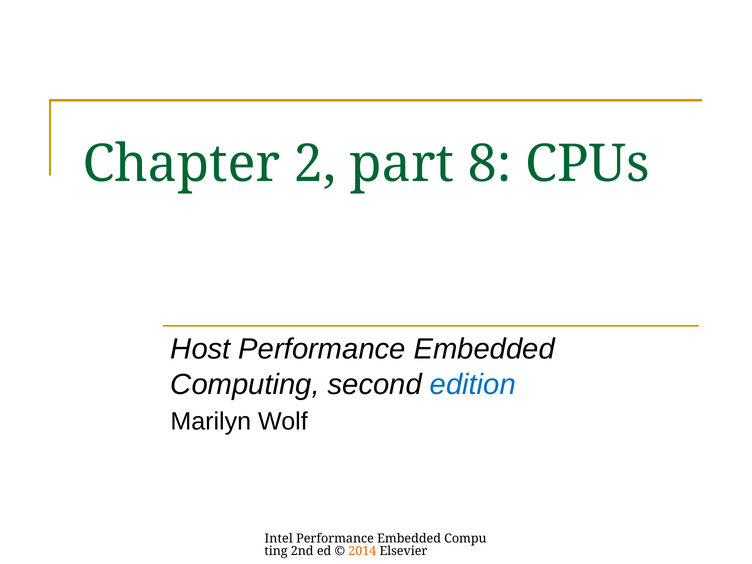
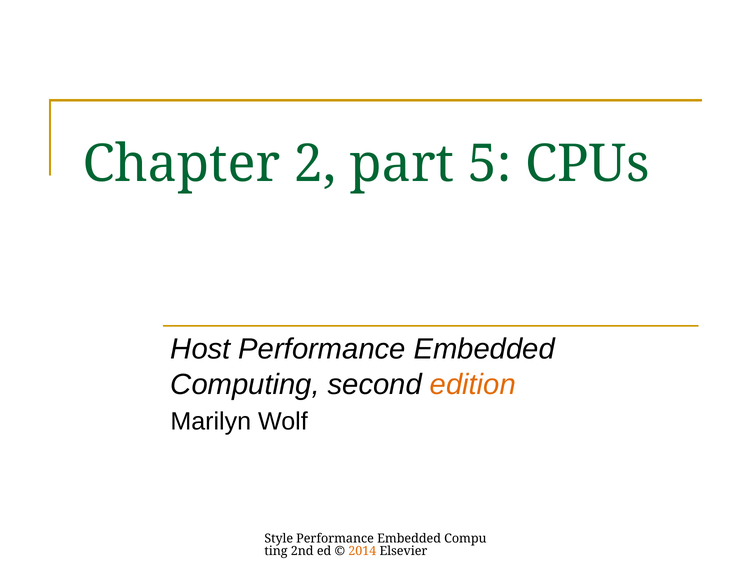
8: 8 -> 5
edition colour: blue -> orange
Intel: Intel -> Style
